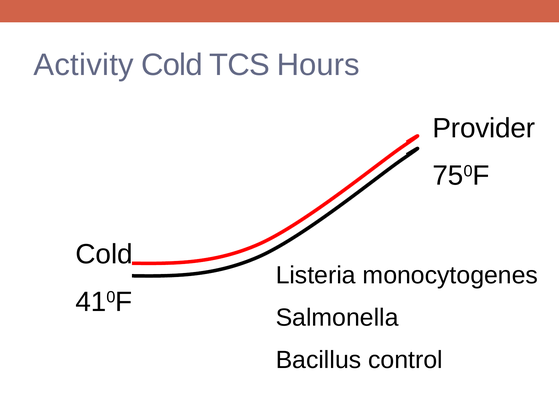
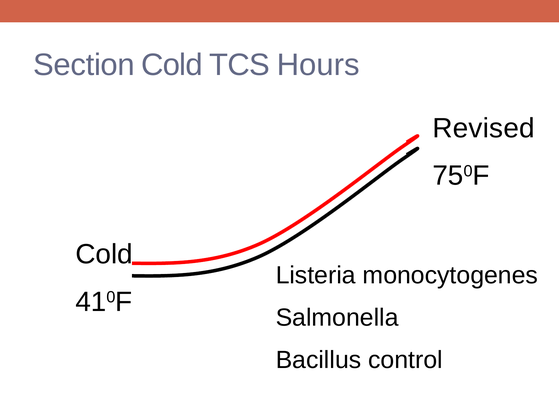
Activity: Activity -> Section
Provider: Provider -> Revised
